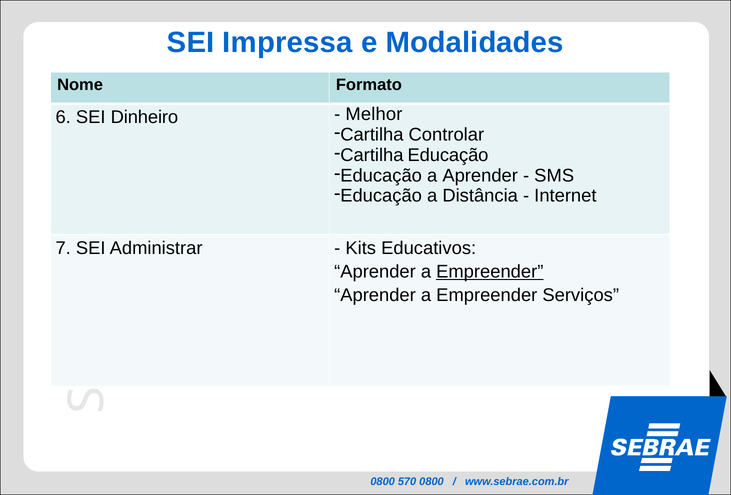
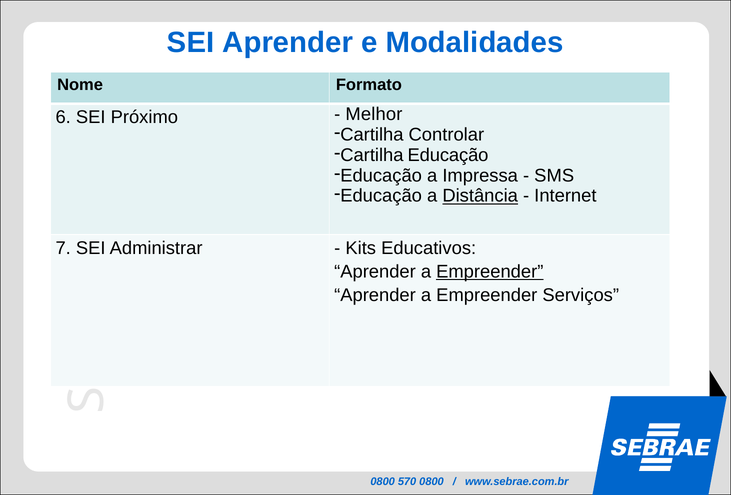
SEI Impressa: Impressa -> Aprender
Dinheiro: Dinheiro -> Próximo
a Aprender: Aprender -> Impressa
Distância underline: none -> present
